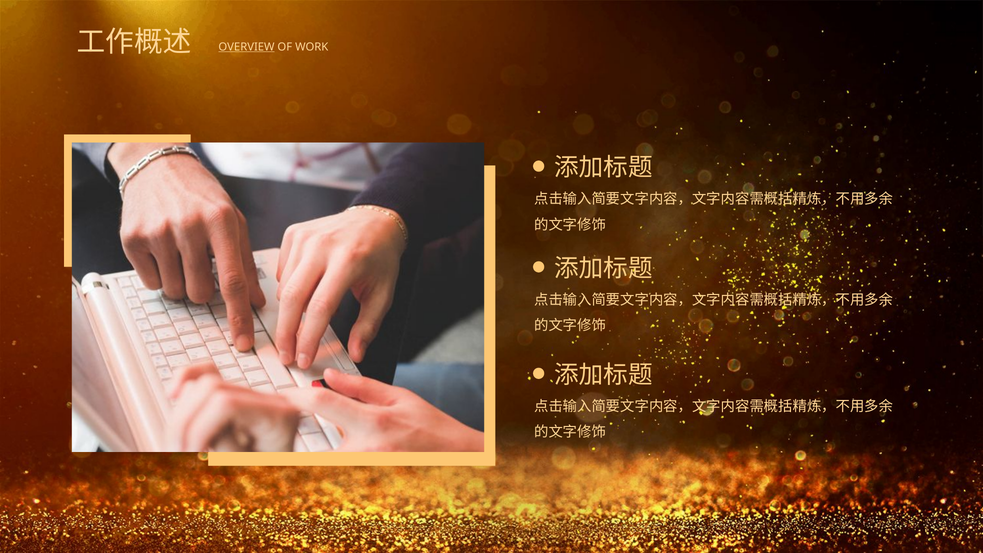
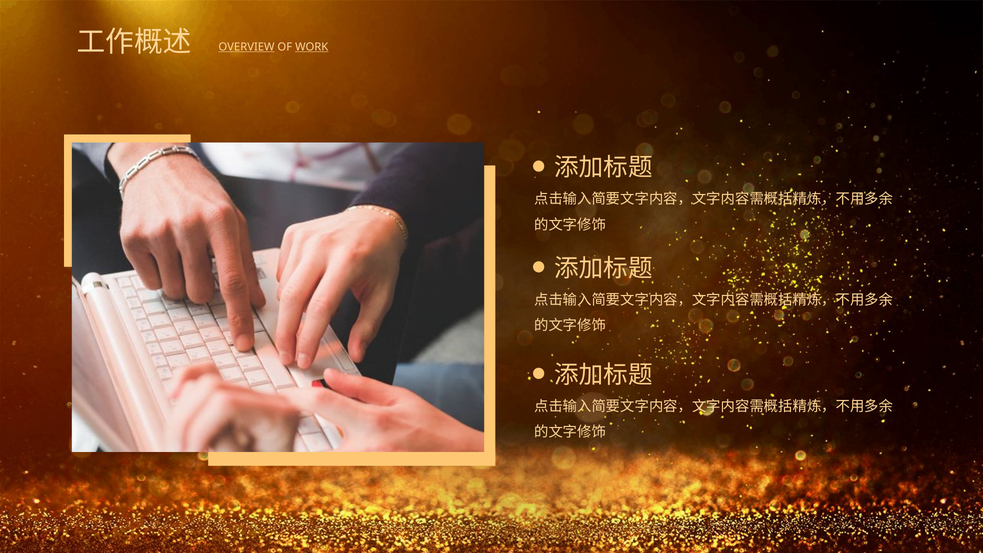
WORK underline: none -> present
